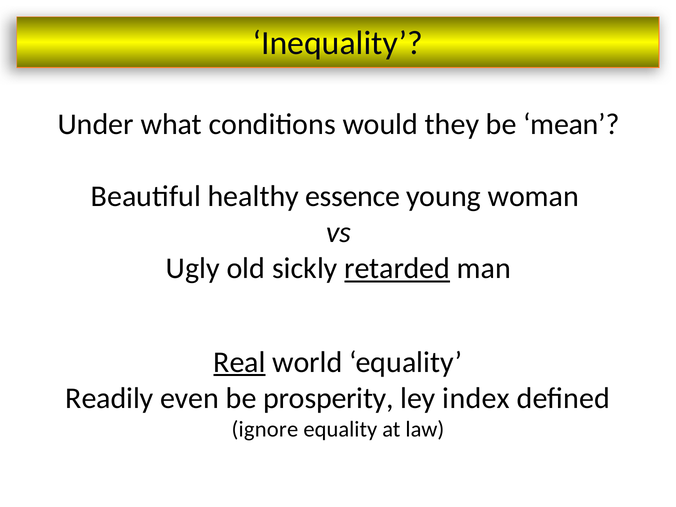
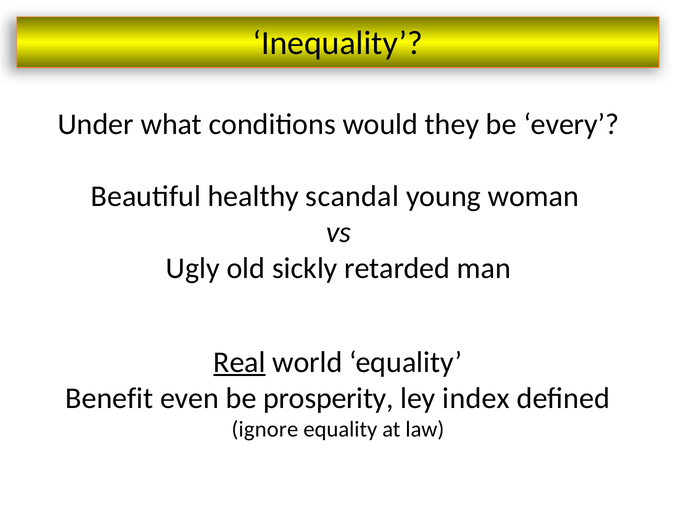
mean: mean -> every
essence: essence -> scandal
retarded underline: present -> none
Readily: Readily -> Benefit
